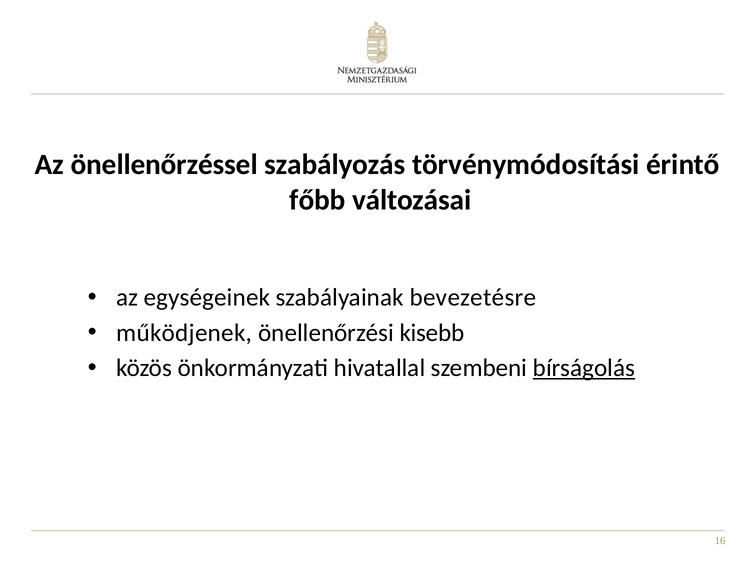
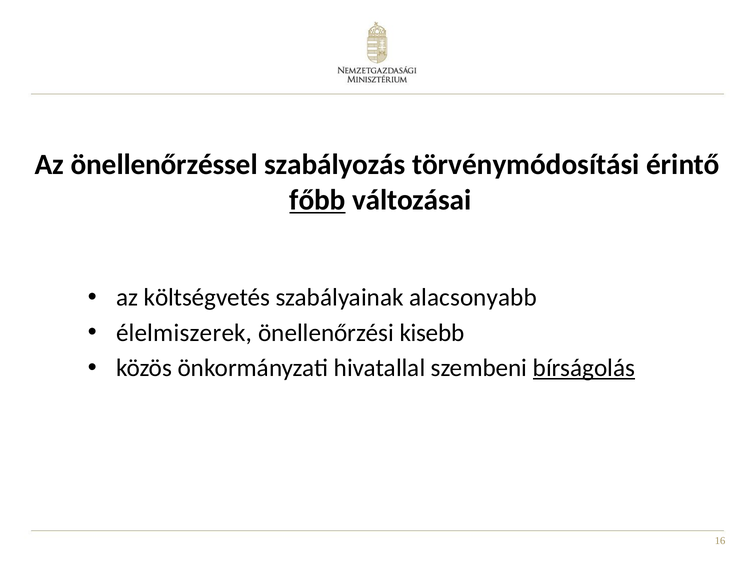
főbb underline: none -> present
egységeinek: egységeinek -> költségvetés
bevezetésre: bevezetésre -> alacsonyabb
működjenek: működjenek -> élelmiszerek
